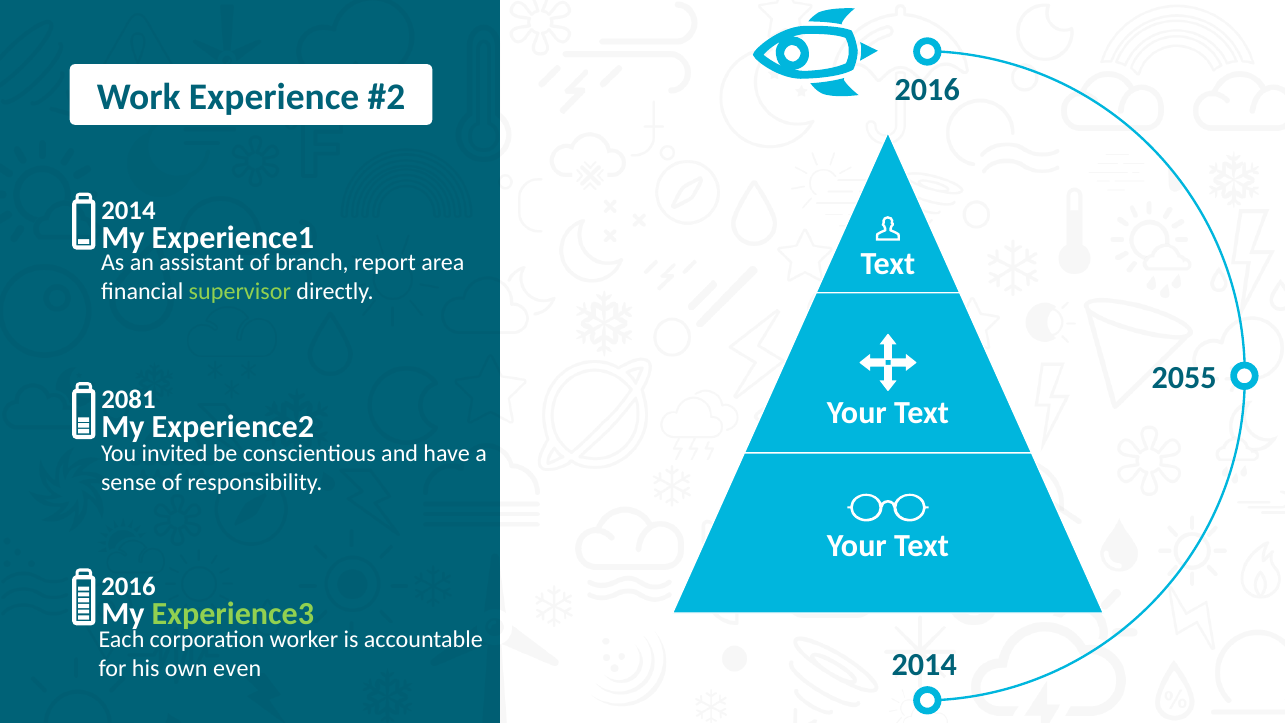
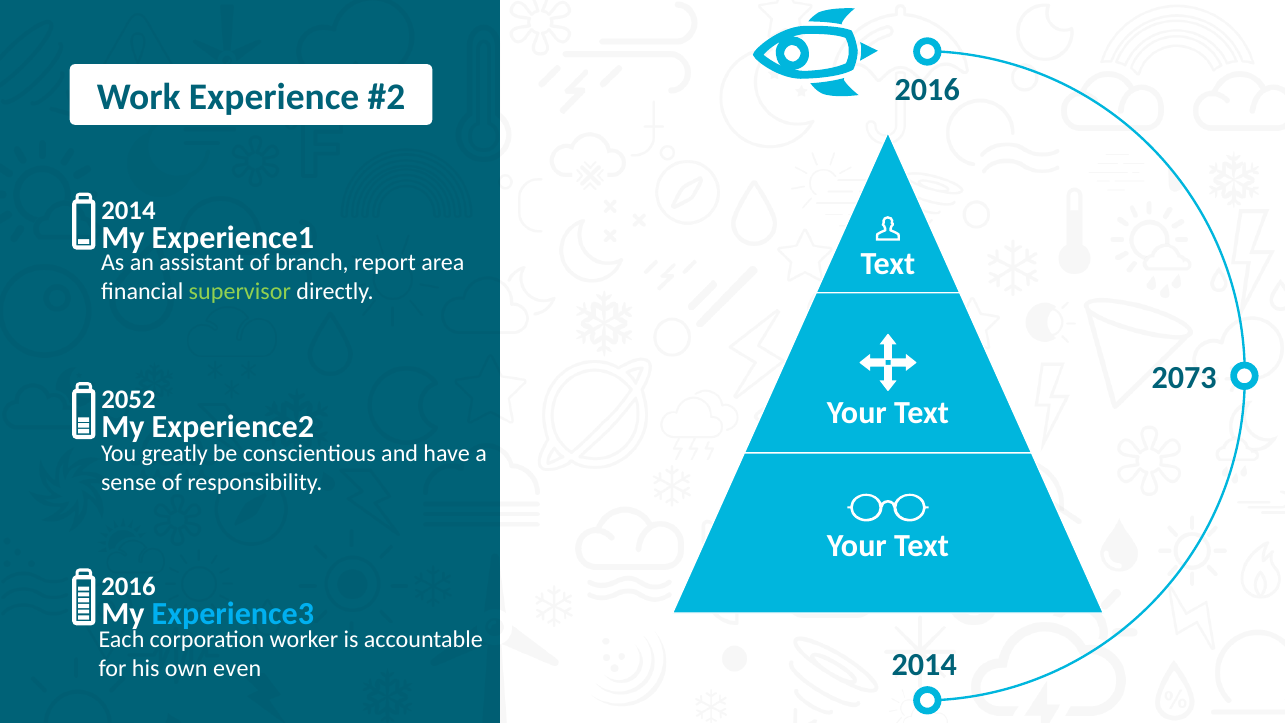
2055: 2055 -> 2073
2081: 2081 -> 2052
invited: invited -> greatly
Experience3 colour: light green -> light blue
